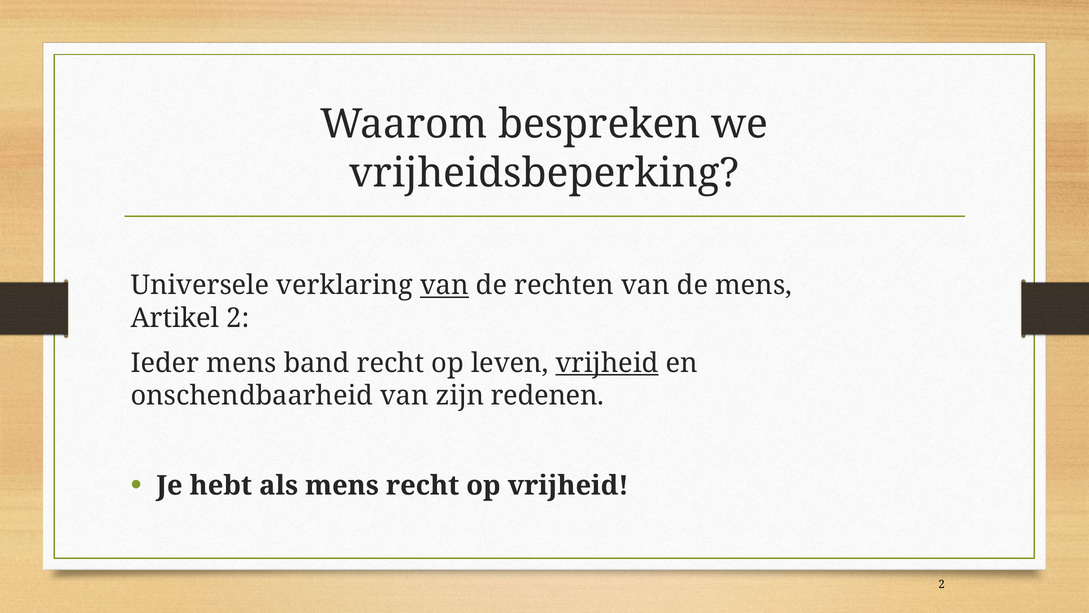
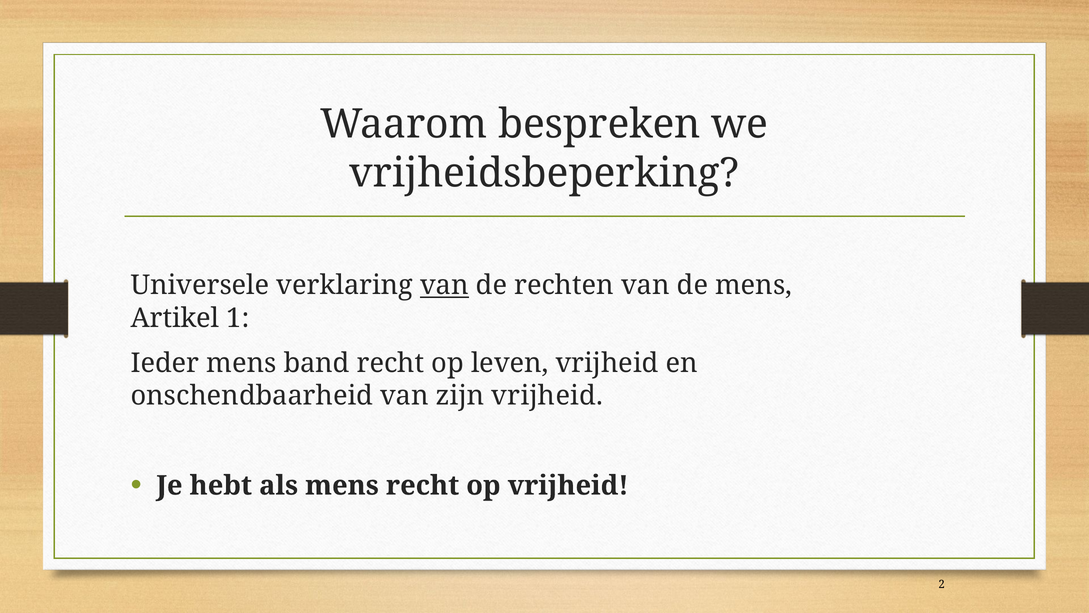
Artikel 2: 2 -> 1
vrijheid at (607, 363) underline: present -> none
zijn redenen: redenen -> vrijheid
